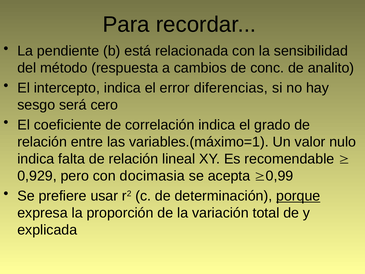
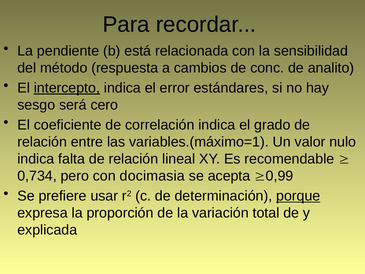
intercepto underline: none -> present
diferencias: diferencias -> estándares
0,929: 0,929 -> 0,734
